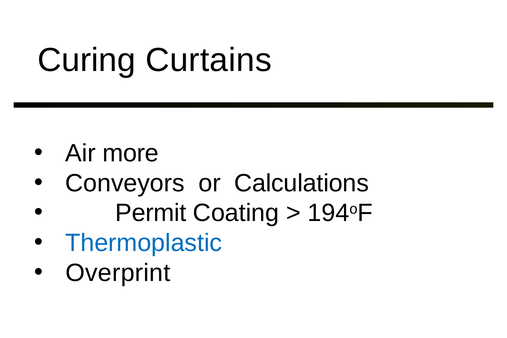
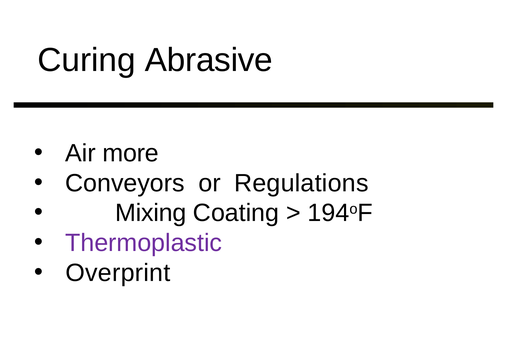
Curtains: Curtains -> Abrasive
Calculations: Calculations -> Regulations
Permit: Permit -> Mixing
Thermoplastic colour: blue -> purple
